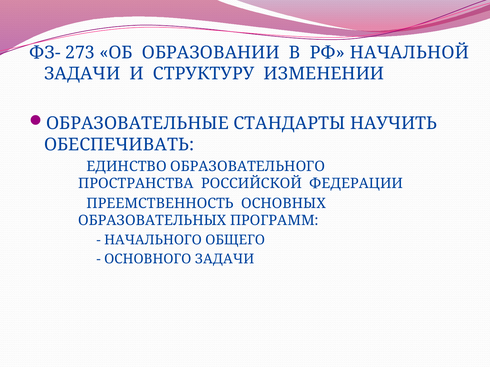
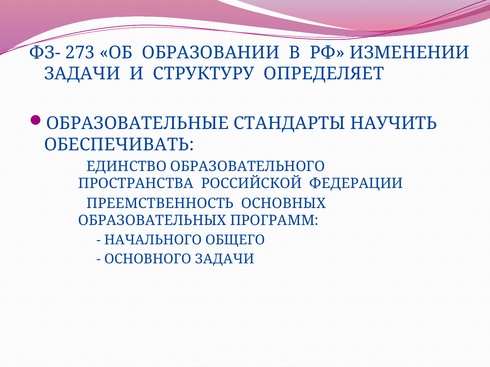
НАЧАЛЬНОЙ: НАЧАЛЬНОЙ -> ИЗМЕНЕНИИ
ИЗМЕНЕНИИ: ИЗМЕНЕНИИ -> ОПРЕДЕЛЯЕТ
